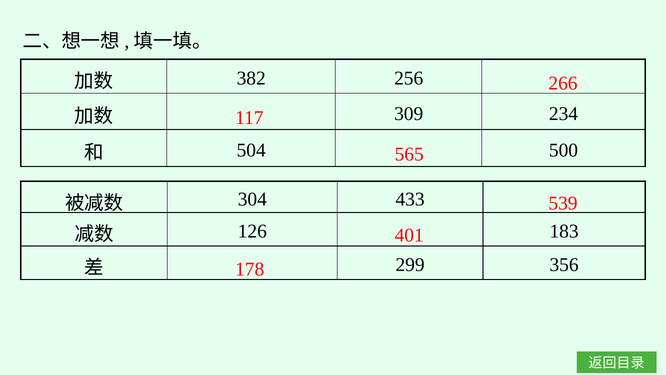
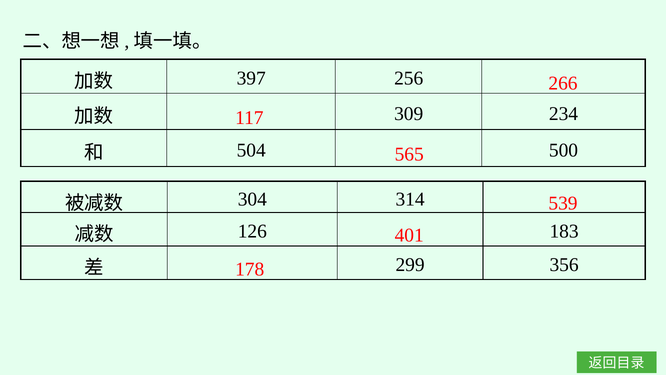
382: 382 -> 397
433: 433 -> 314
